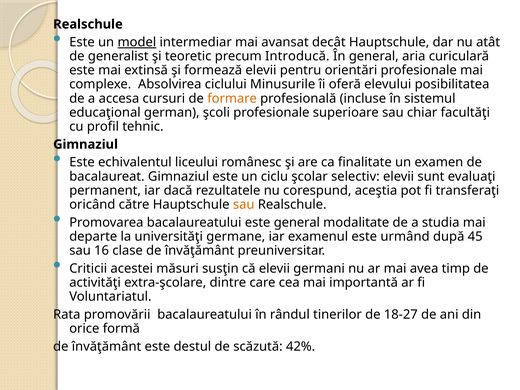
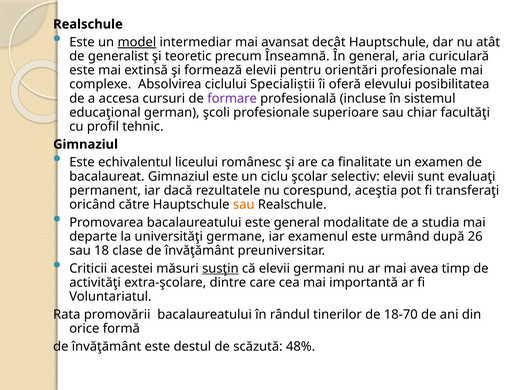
Introducă: Introducă -> Înseamnă
Minusurile: Minusurile -> Specialiştii
formare colour: orange -> purple
45: 45 -> 26
16: 16 -> 18
susţin underline: none -> present
18-27: 18-27 -> 18-70
42%: 42% -> 48%
